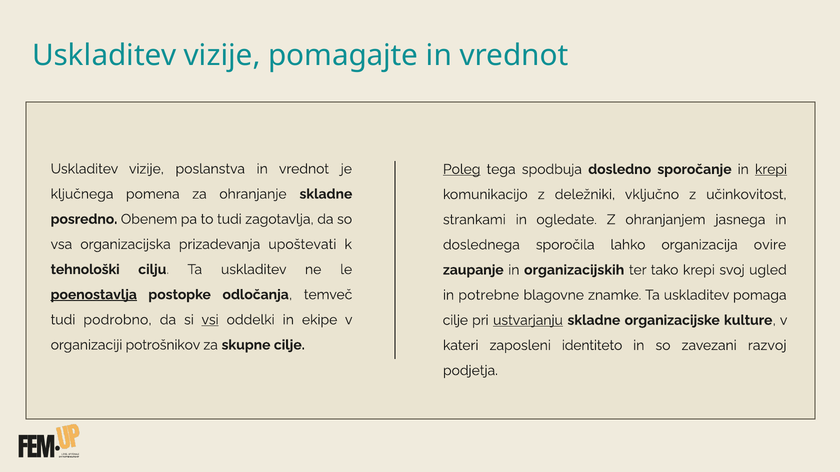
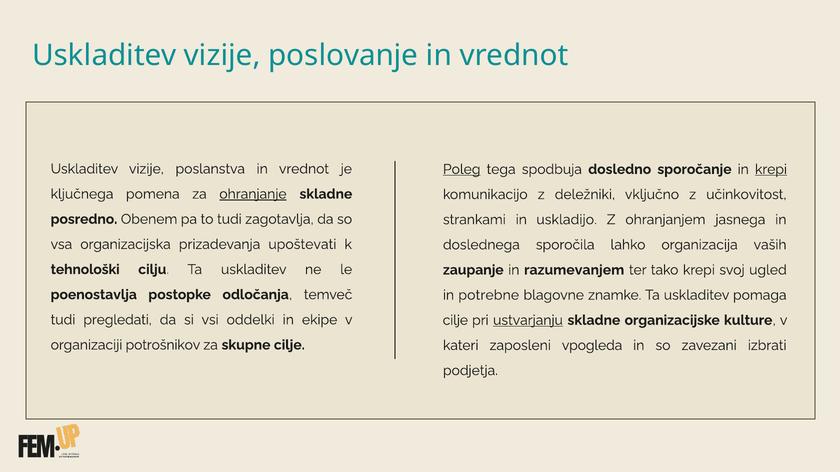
pomagajte: pomagajte -> poslovanje
ohranjanje underline: none -> present
ogledate: ogledate -> uskladijo
ovire: ovire -> vaših
organizacijskih: organizacijskih -> razumevanjem
poenostavlja underline: present -> none
podrobno: podrobno -> pregledati
vsi underline: present -> none
identiteto: identiteto -> vpogleda
razvoj: razvoj -> izbrati
